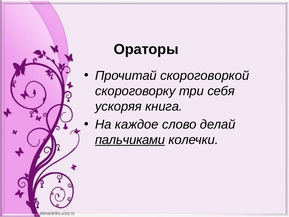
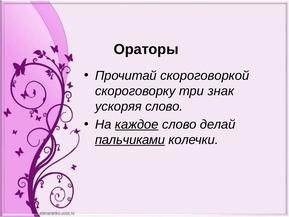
себя: себя -> знак
ускоряя книга: книга -> слово
каждое underline: none -> present
